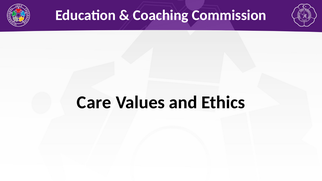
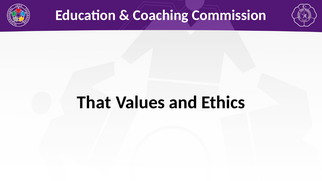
Care: Care -> That
